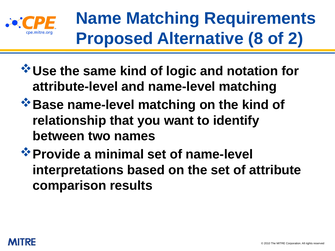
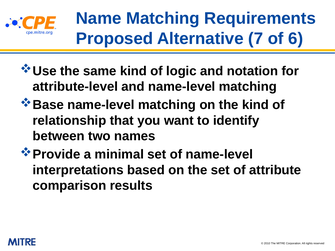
8: 8 -> 7
2: 2 -> 6
